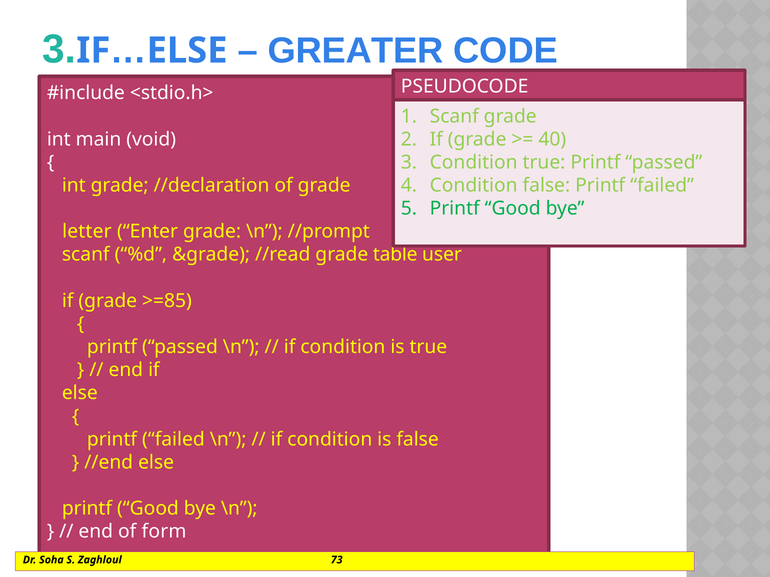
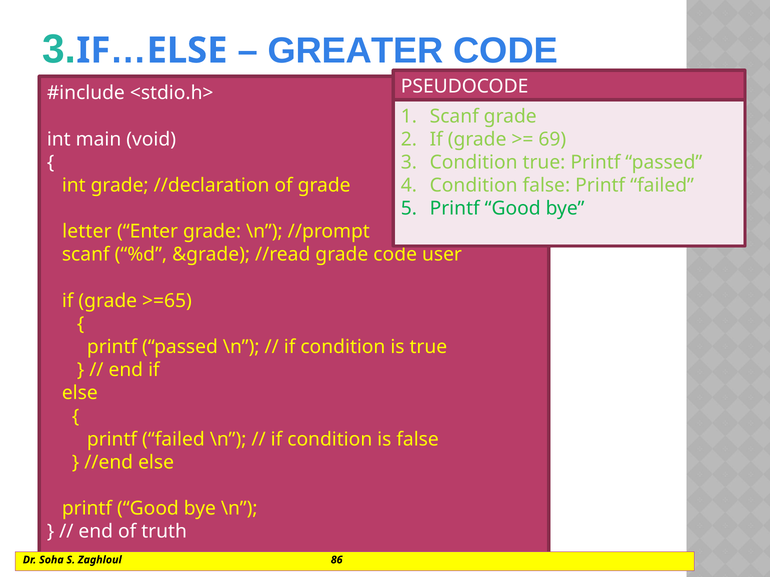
40: 40 -> 69
grade table: table -> code
>=85: >=85 -> >=65
form: form -> truth
73: 73 -> 86
